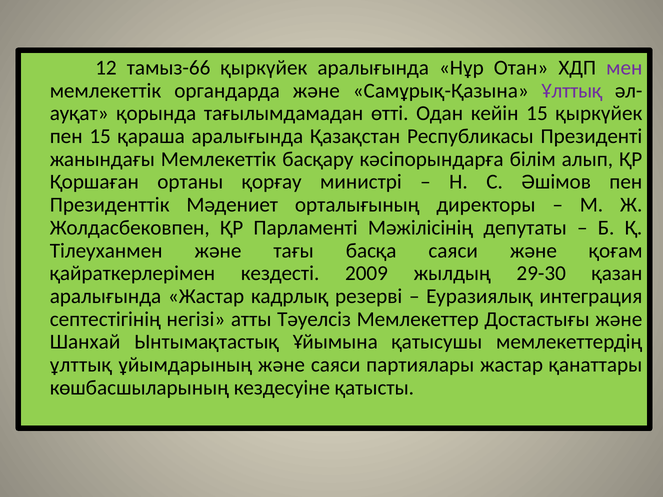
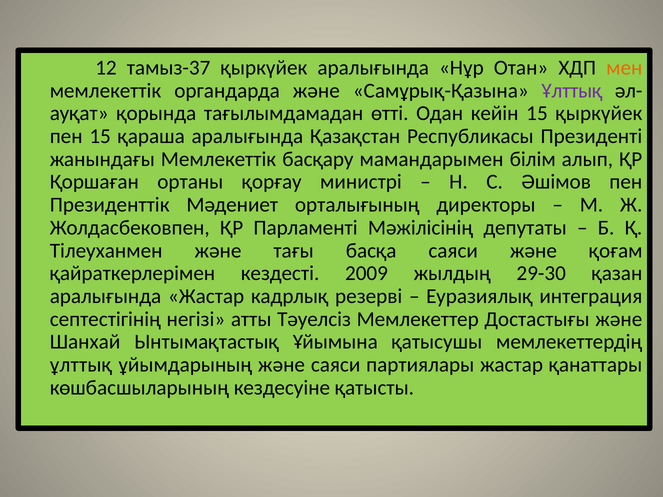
тамыз-66: тамыз-66 -> тамыз-37
мен colour: purple -> orange
кәсіпорындарға: кәсіпорындарға -> мамандарымен
